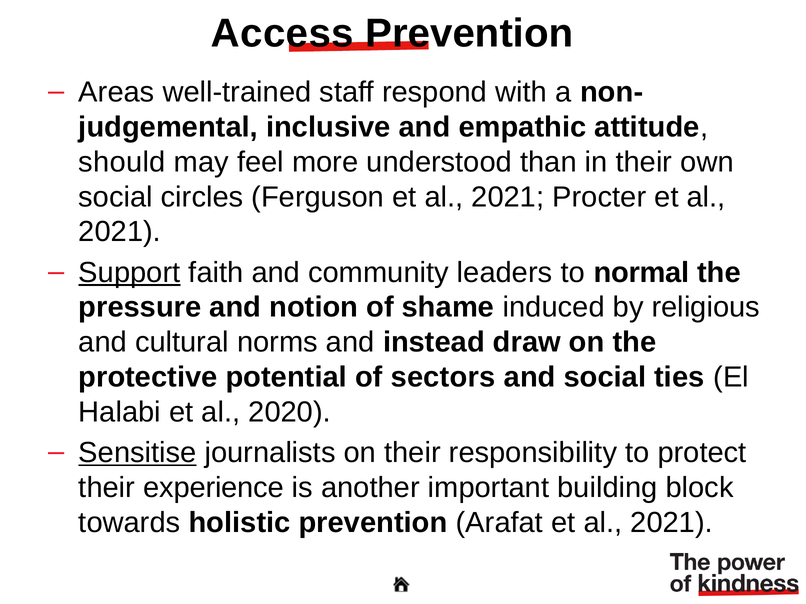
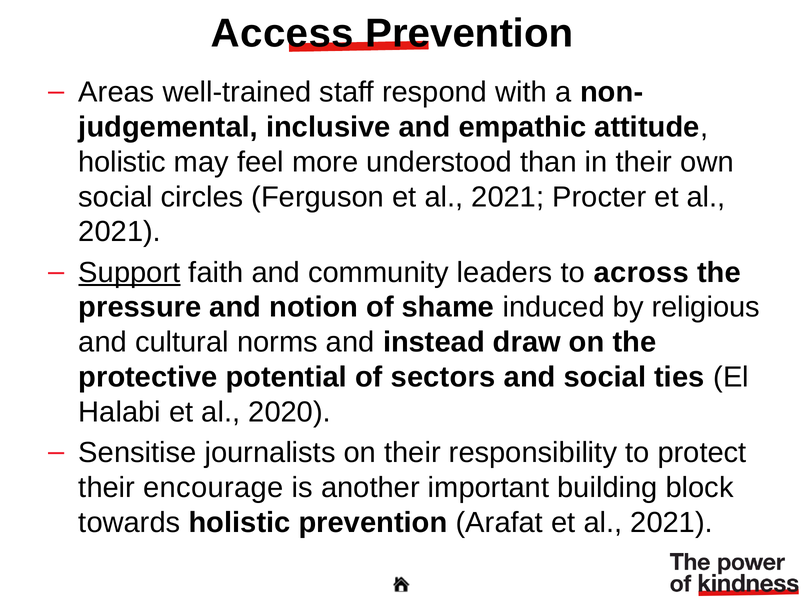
should at (122, 162): should -> holistic
normal: normal -> across
Sensitise underline: present -> none
experience: experience -> encourage
